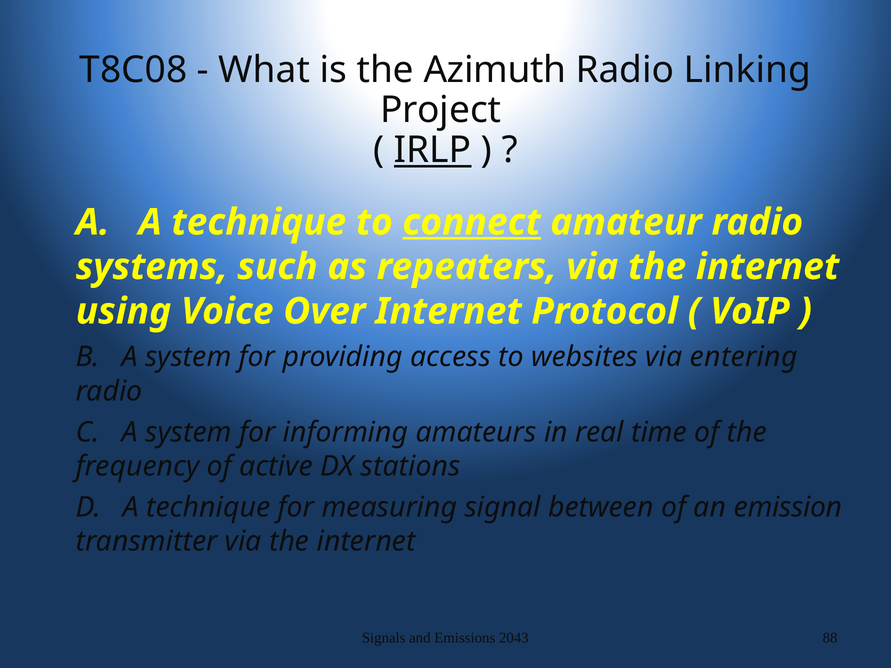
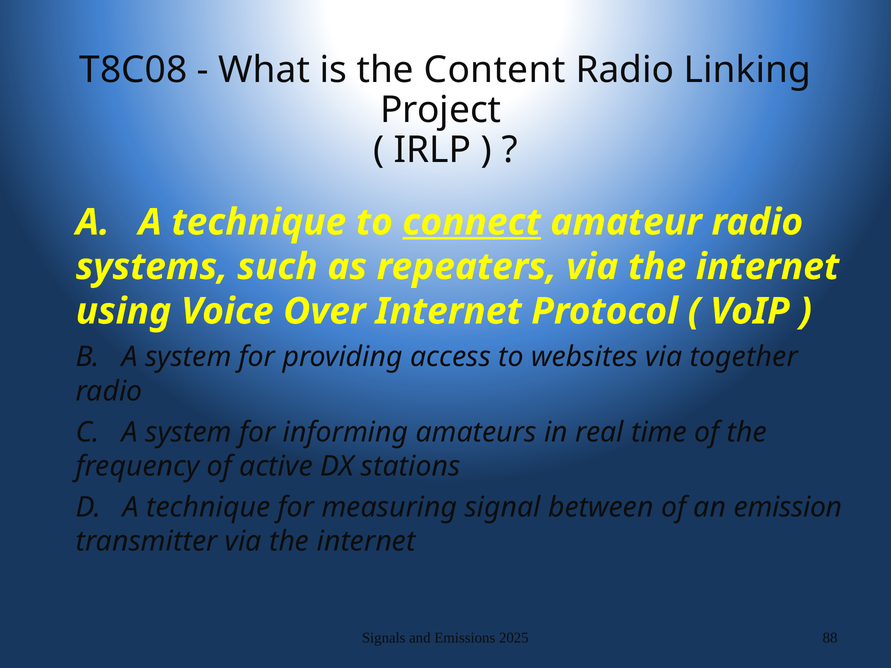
Azimuth: Azimuth -> Content
IRLP underline: present -> none
entering: entering -> together
2043: 2043 -> 2025
